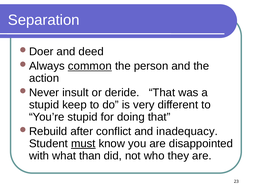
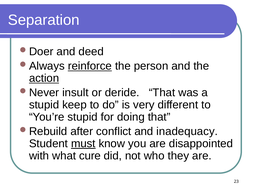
common: common -> reinforce
action underline: none -> present
than: than -> cure
